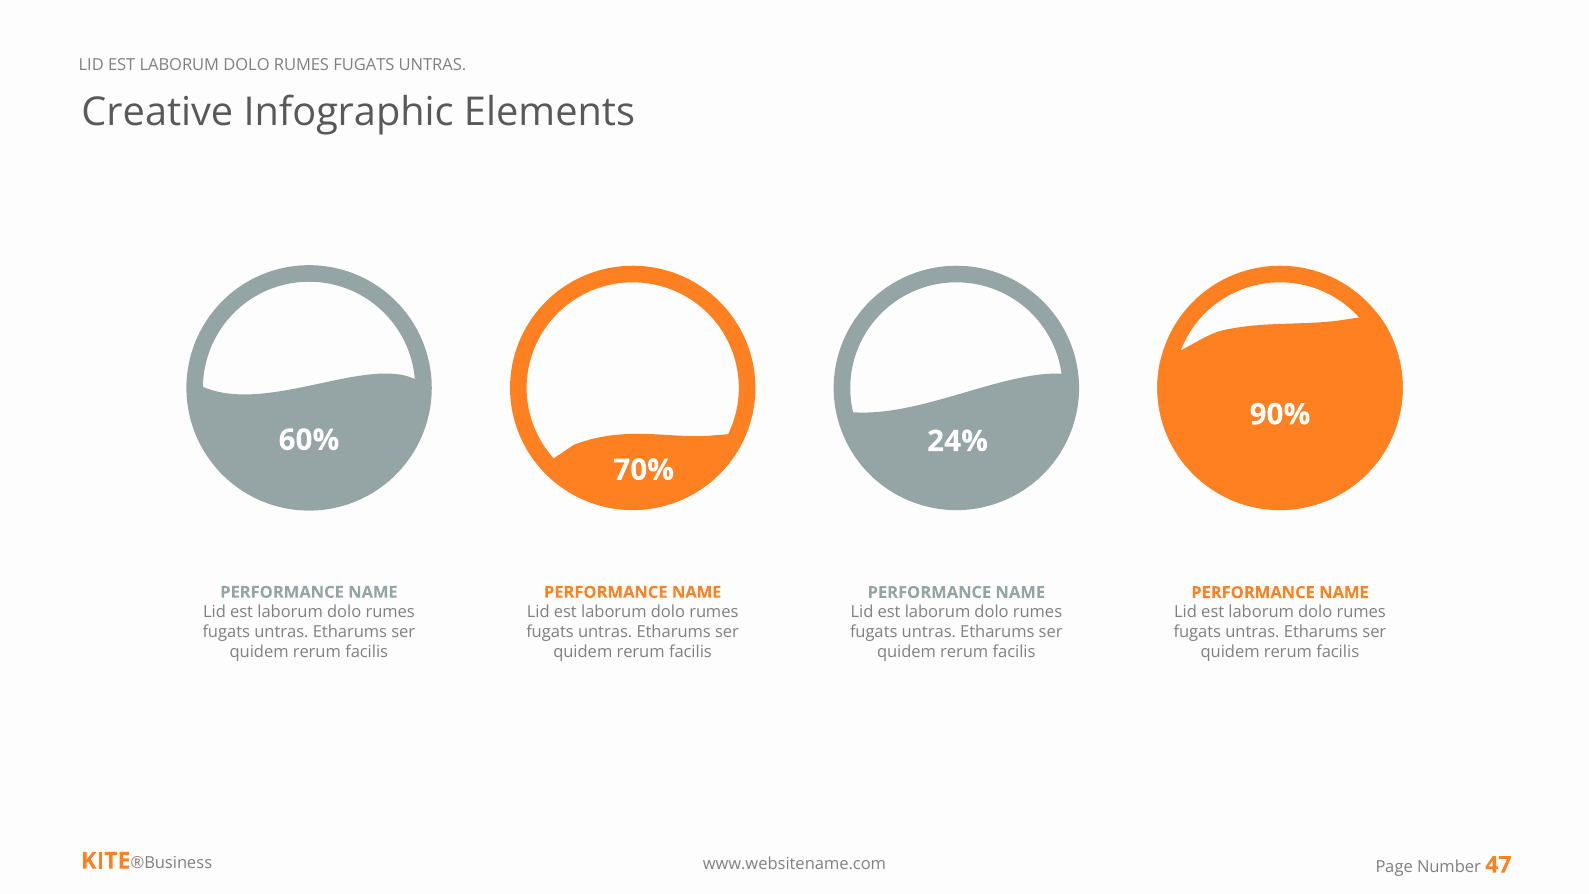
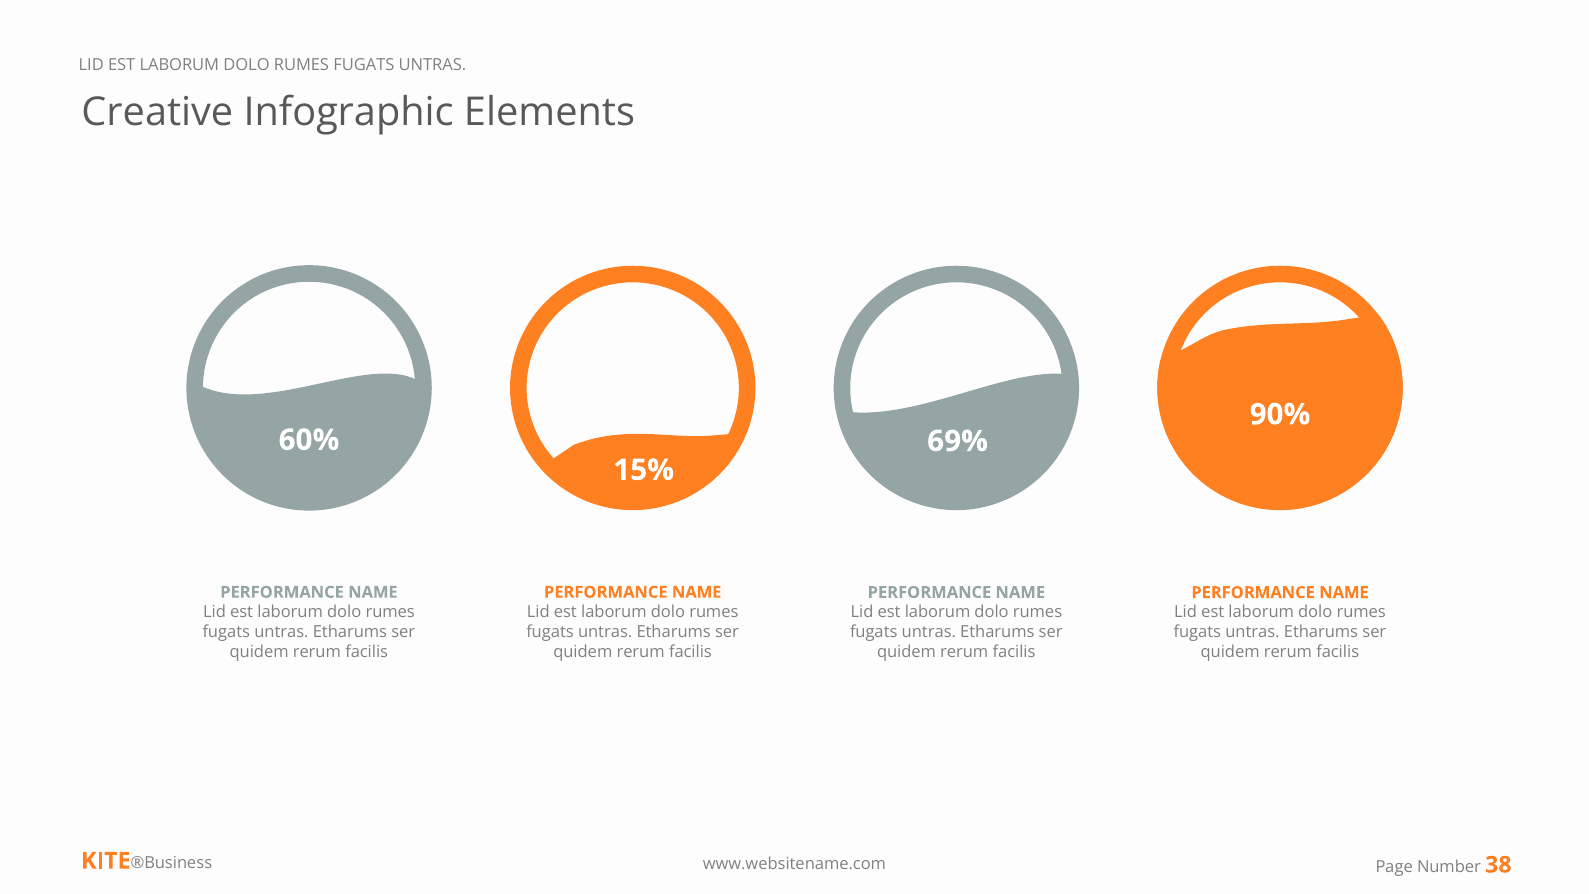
24%: 24% -> 69%
70%: 70% -> 15%
47: 47 -> 38
